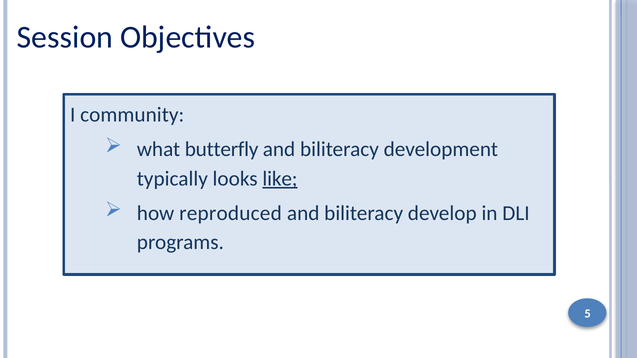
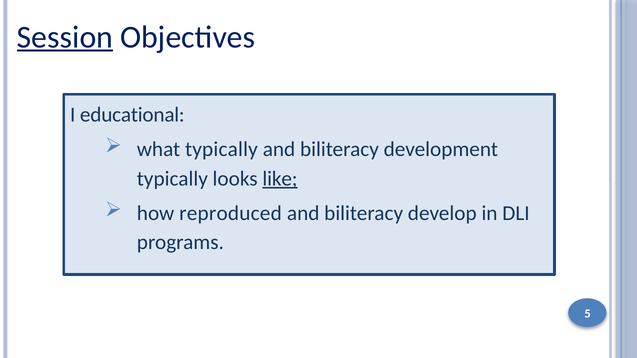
Session underline: none -> present
community: community -> educational
what butterfly: butterfly -> typically
